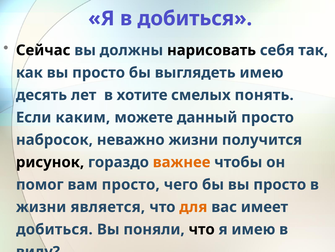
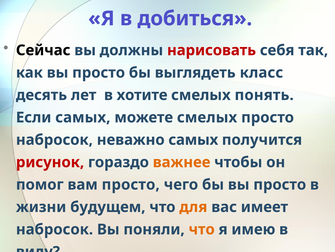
нарисовать colour: black -> red
выглядеть имею: имею -> класс
Если каким: каким -> самых
можете данный: данный -> смелых
неважно жизни: жизни -> самых
рисунок colour: black -> red
является: является -> будущем
добиться at (54, 229): добиться -> набросок
что at (202, 229) colour: black -> orange
